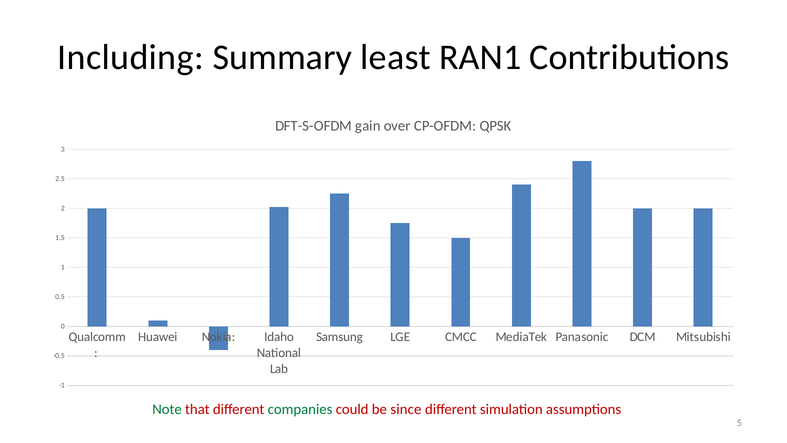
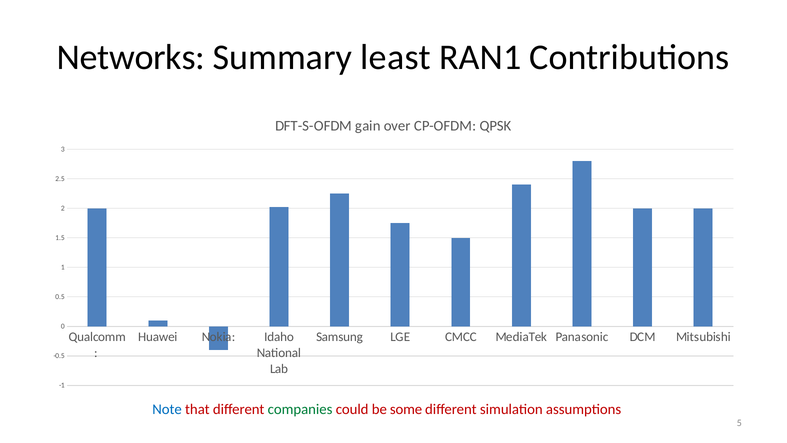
Including: Including -> Networks
Note colour: green -> blue
since: since -> some
